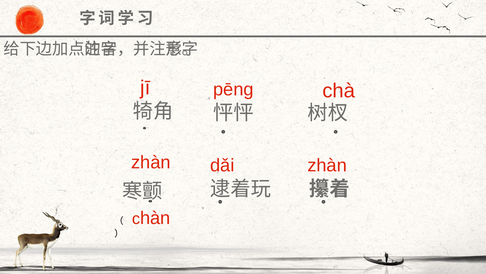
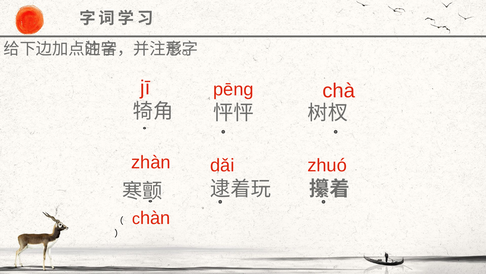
zhàn at (327, 165): zhàn -> zhuó
